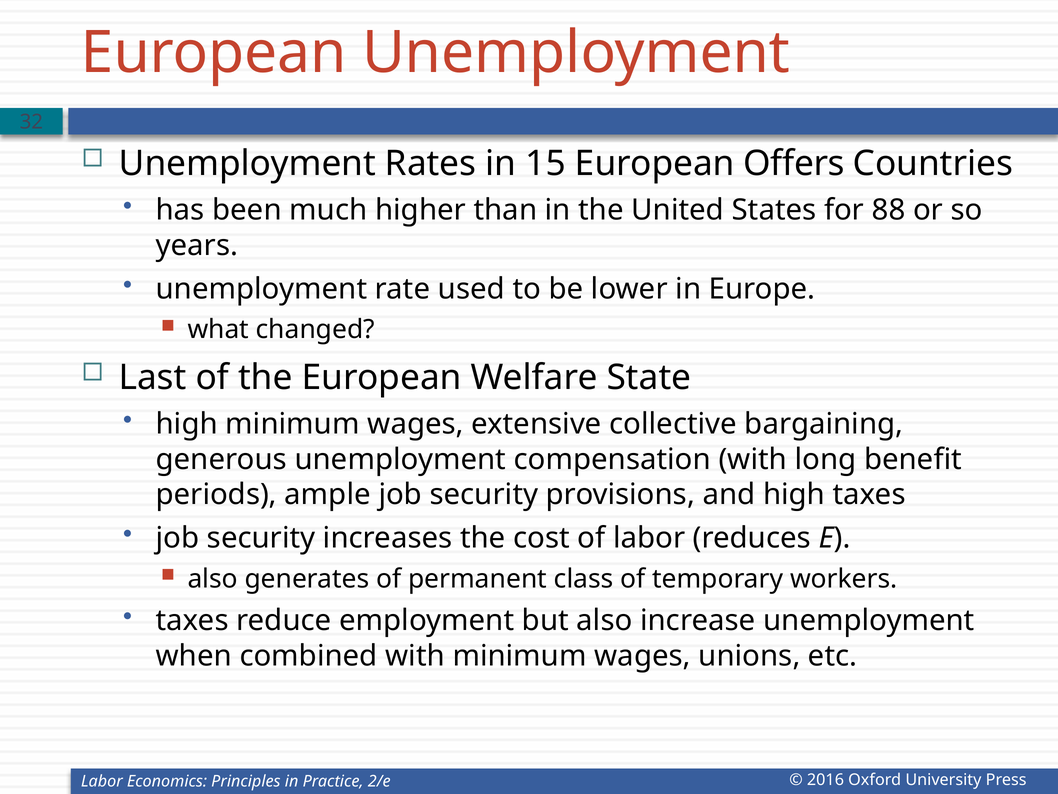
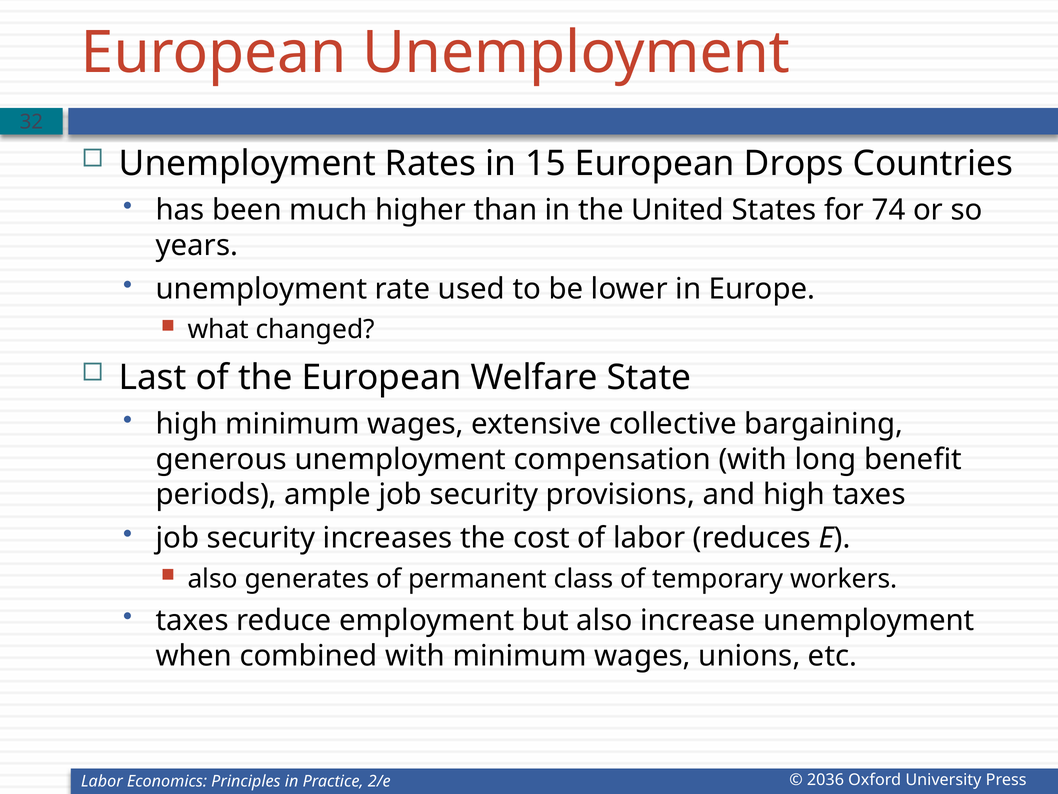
Offers: Offers -> Drops
88: 88 -> 74
2016: 2016 -> 2036
